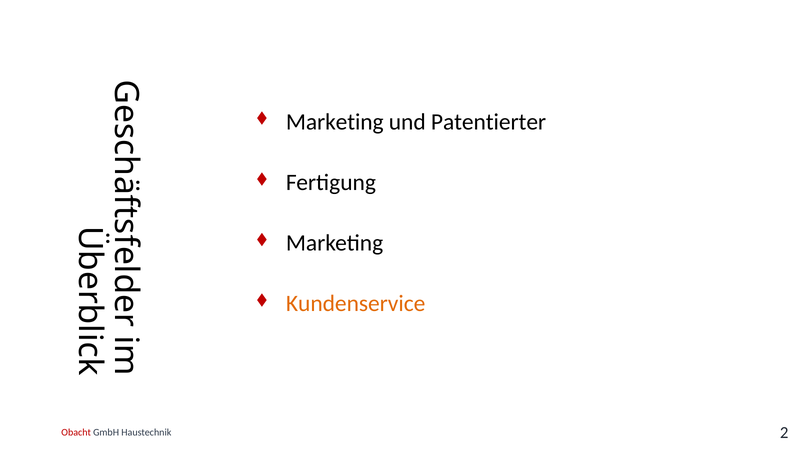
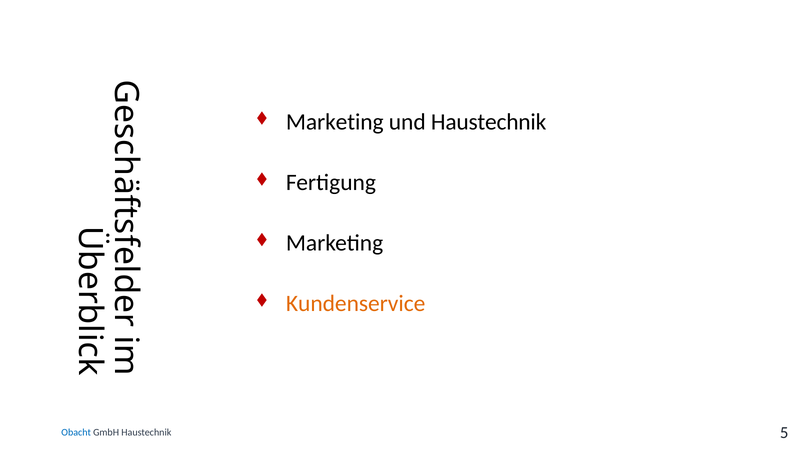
und Patentierter: Patentierter -> Haustechnik
Obacht colour: red -> blue
2: 2 -> 5
